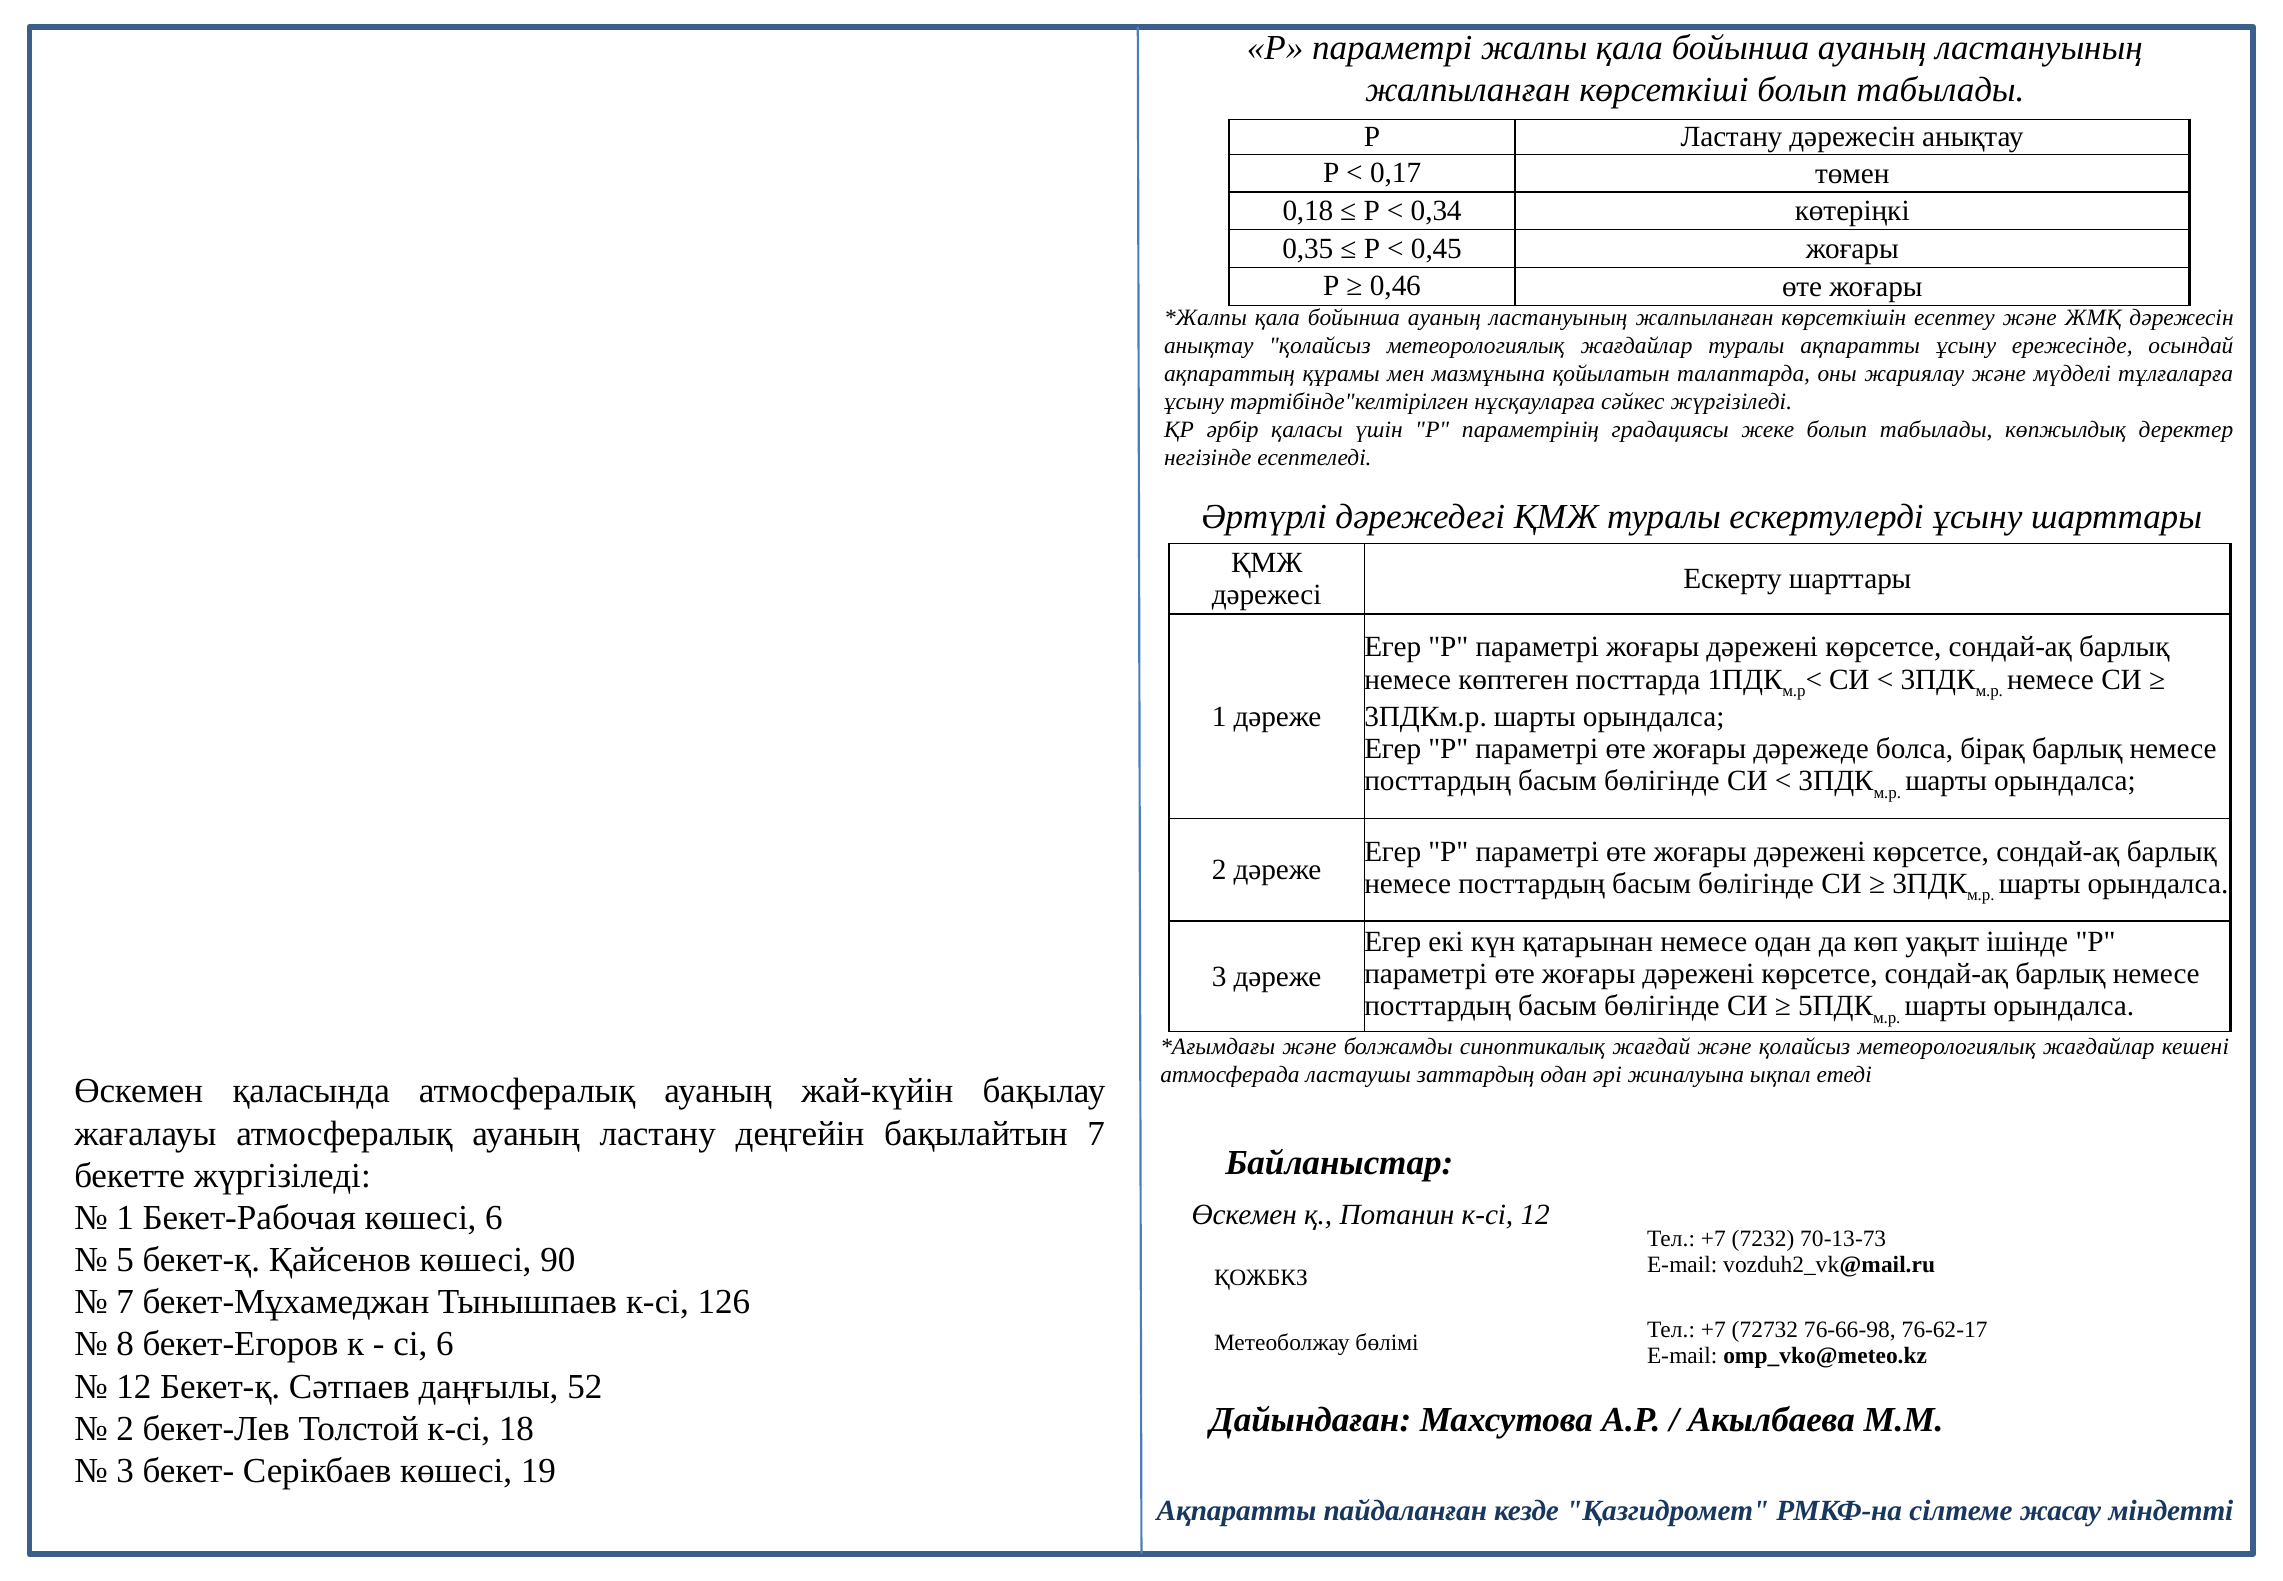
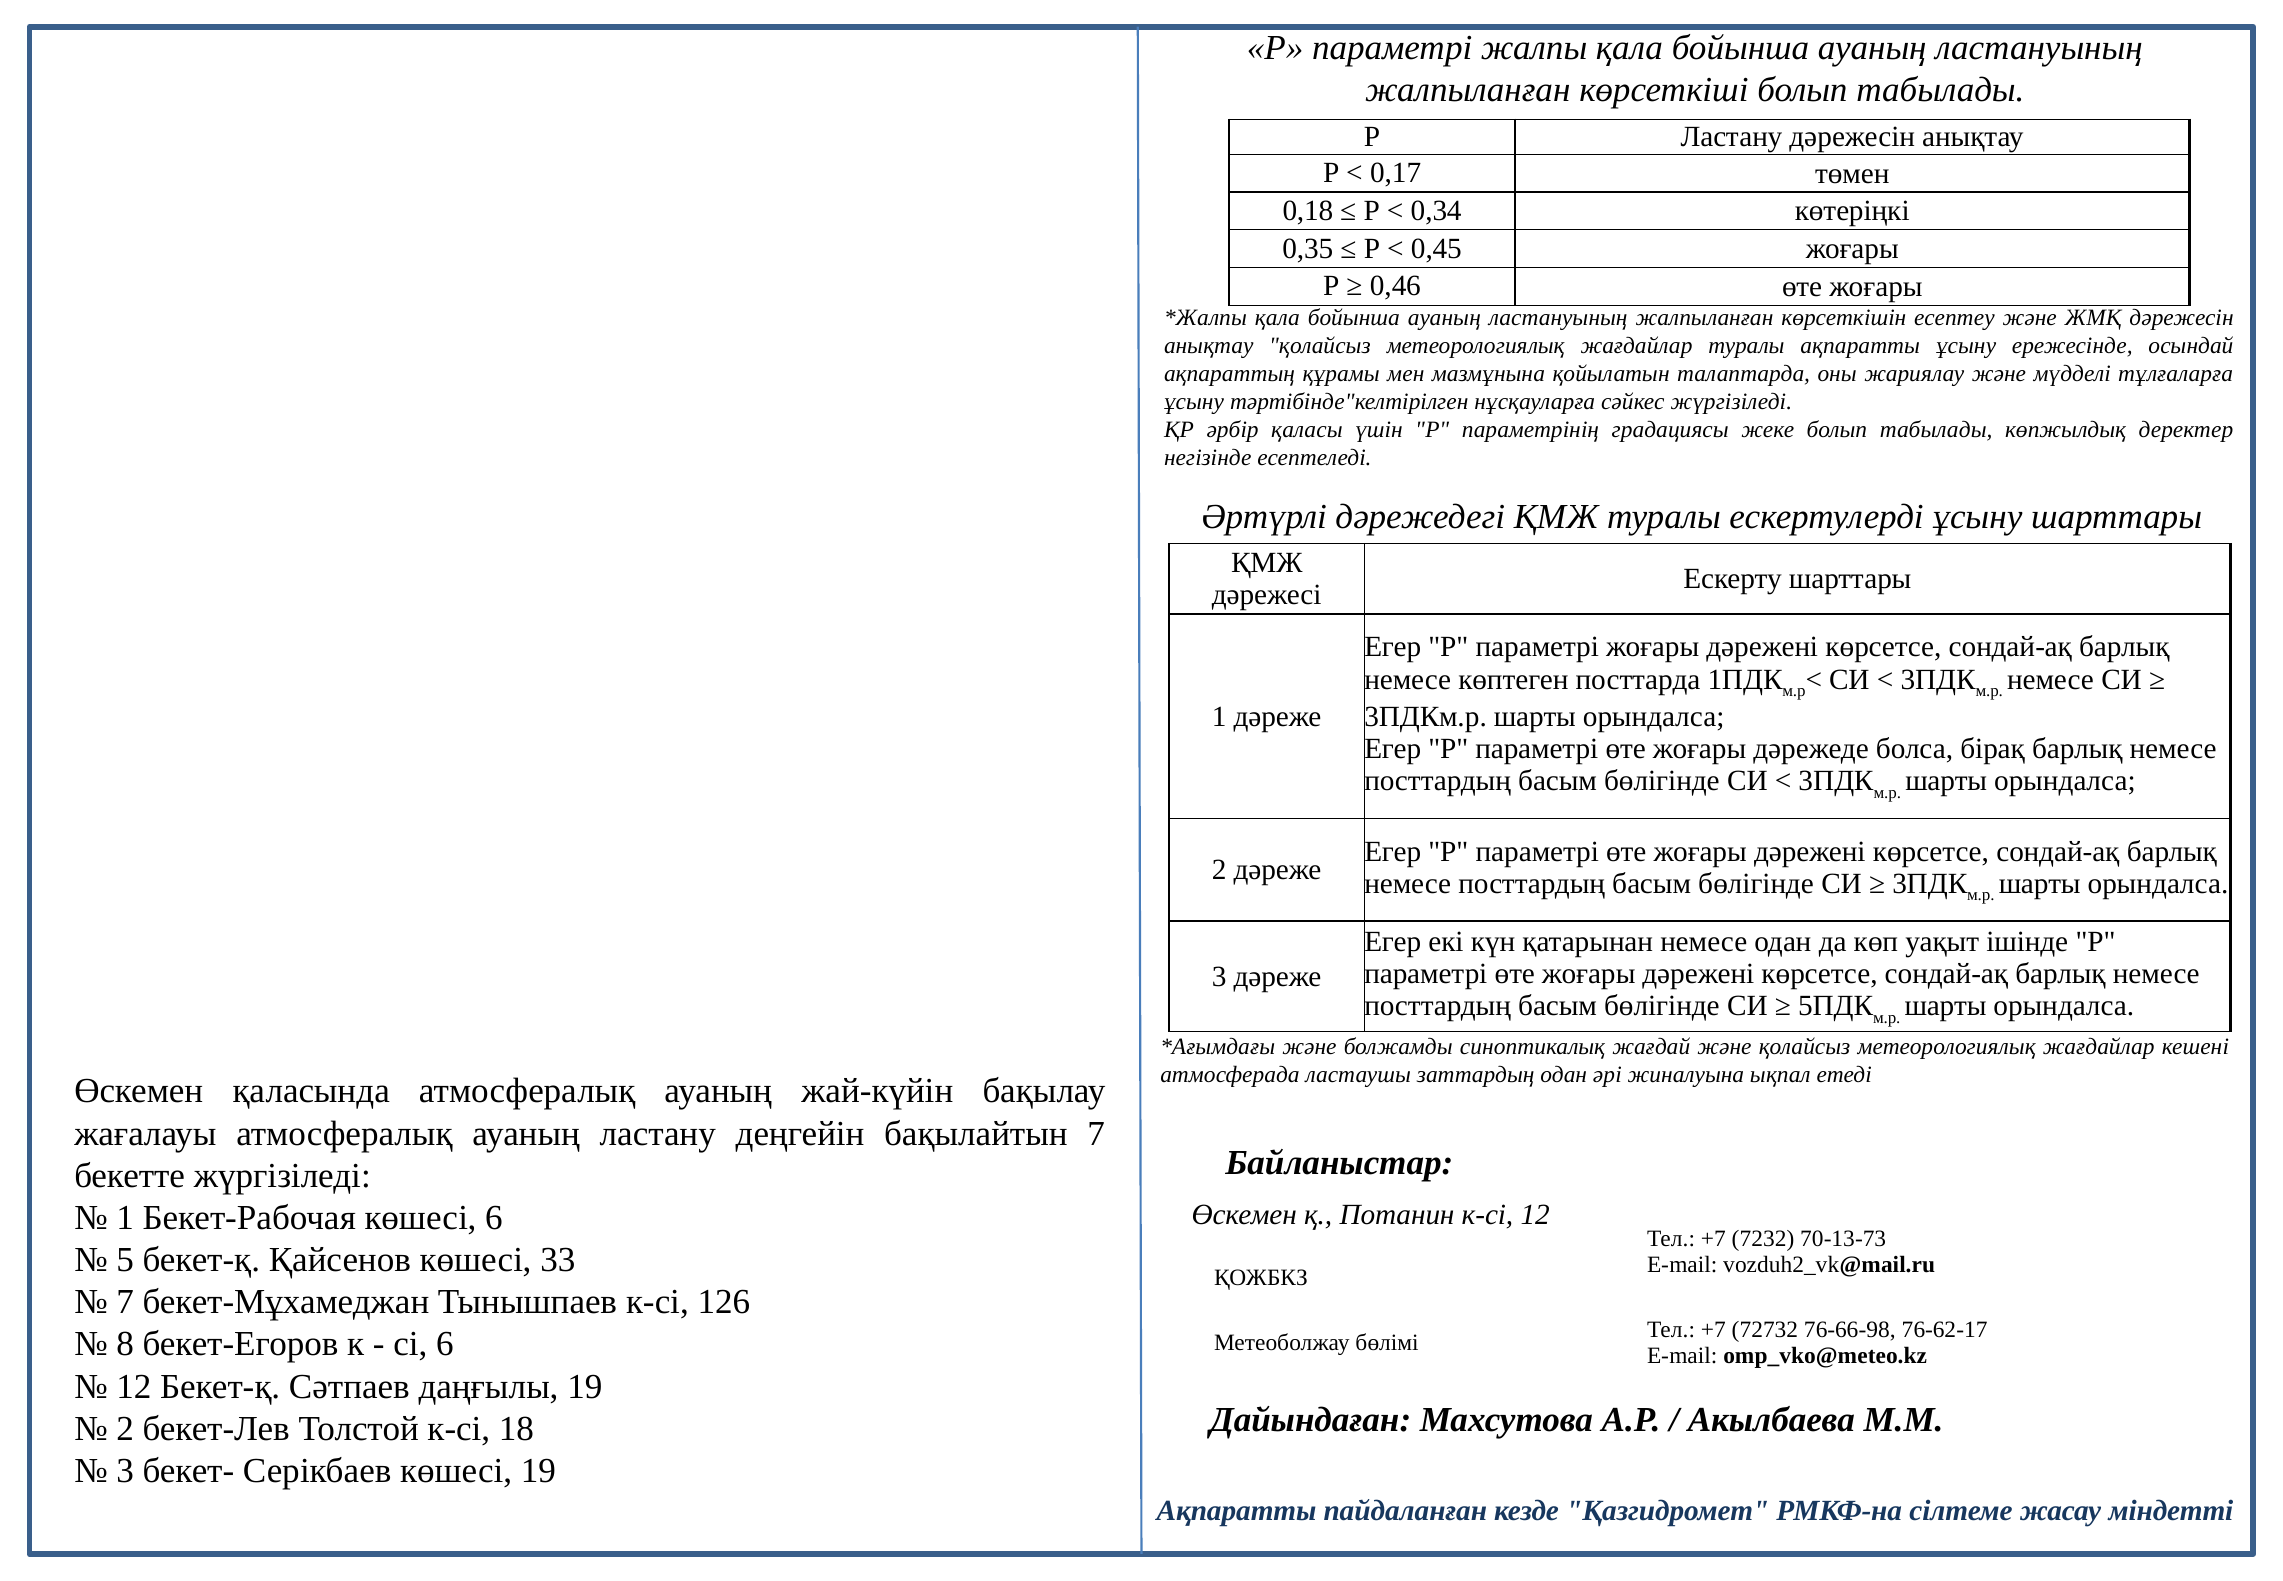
90: 90 -> 33
даңғылы 52: 52 -> 19
